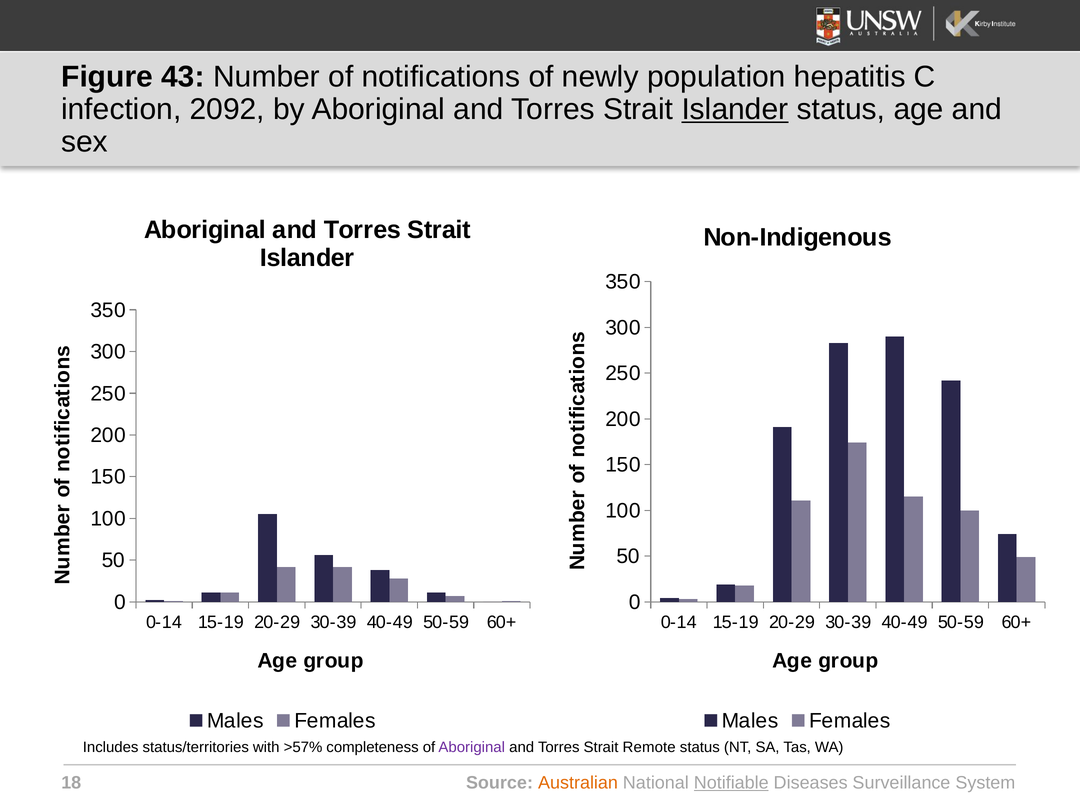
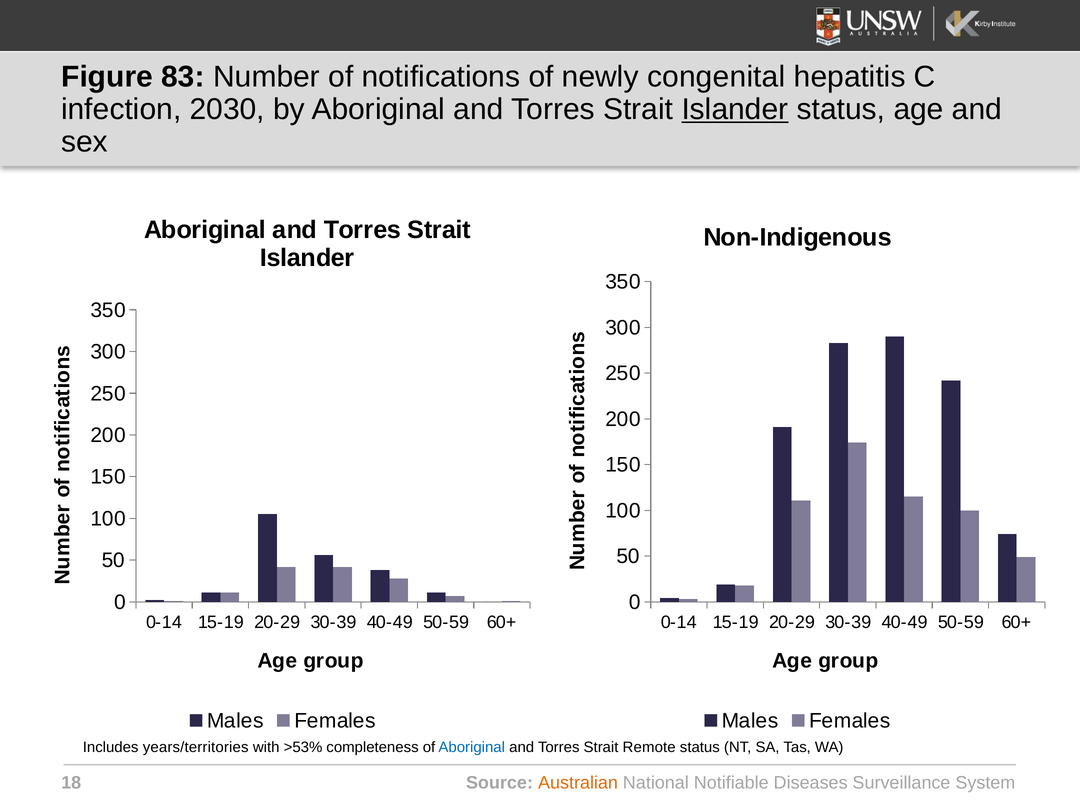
43: 43 -> 83
population: population -> congenital
2092: 2092 -> 2030
status/territories: status/territories -> years/territories
>57%: >57% -> >53%
Aboriginal at (472, 747) colour: purple -> blue
Notifiable underline: present -> none
